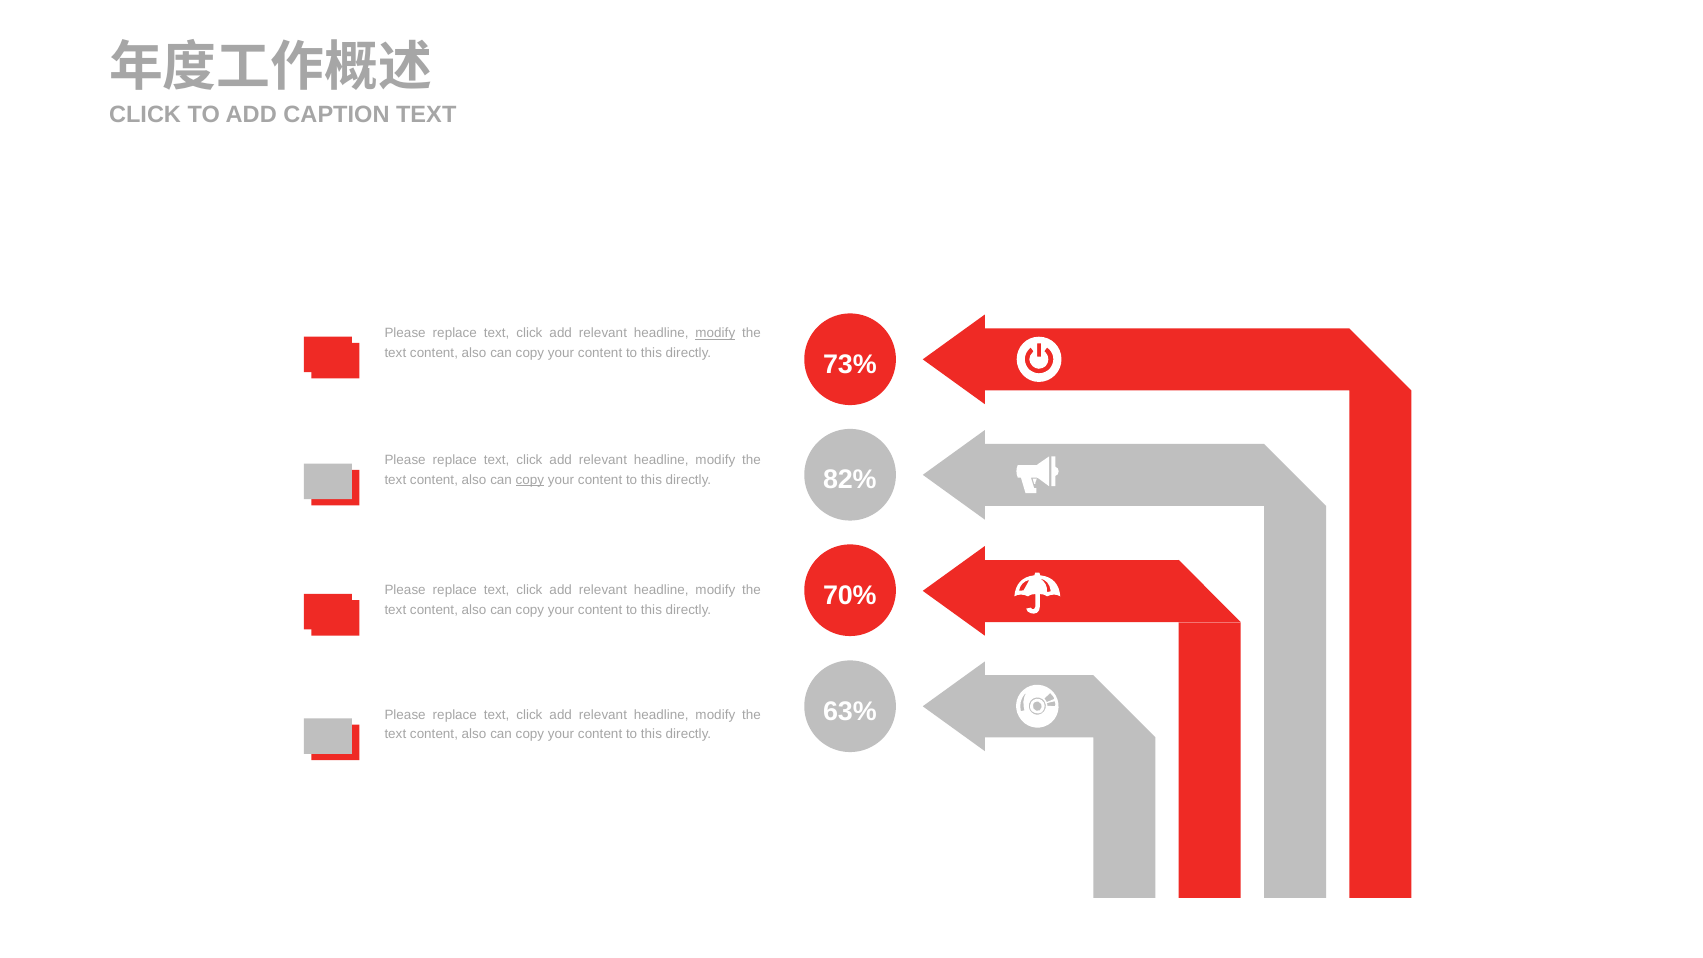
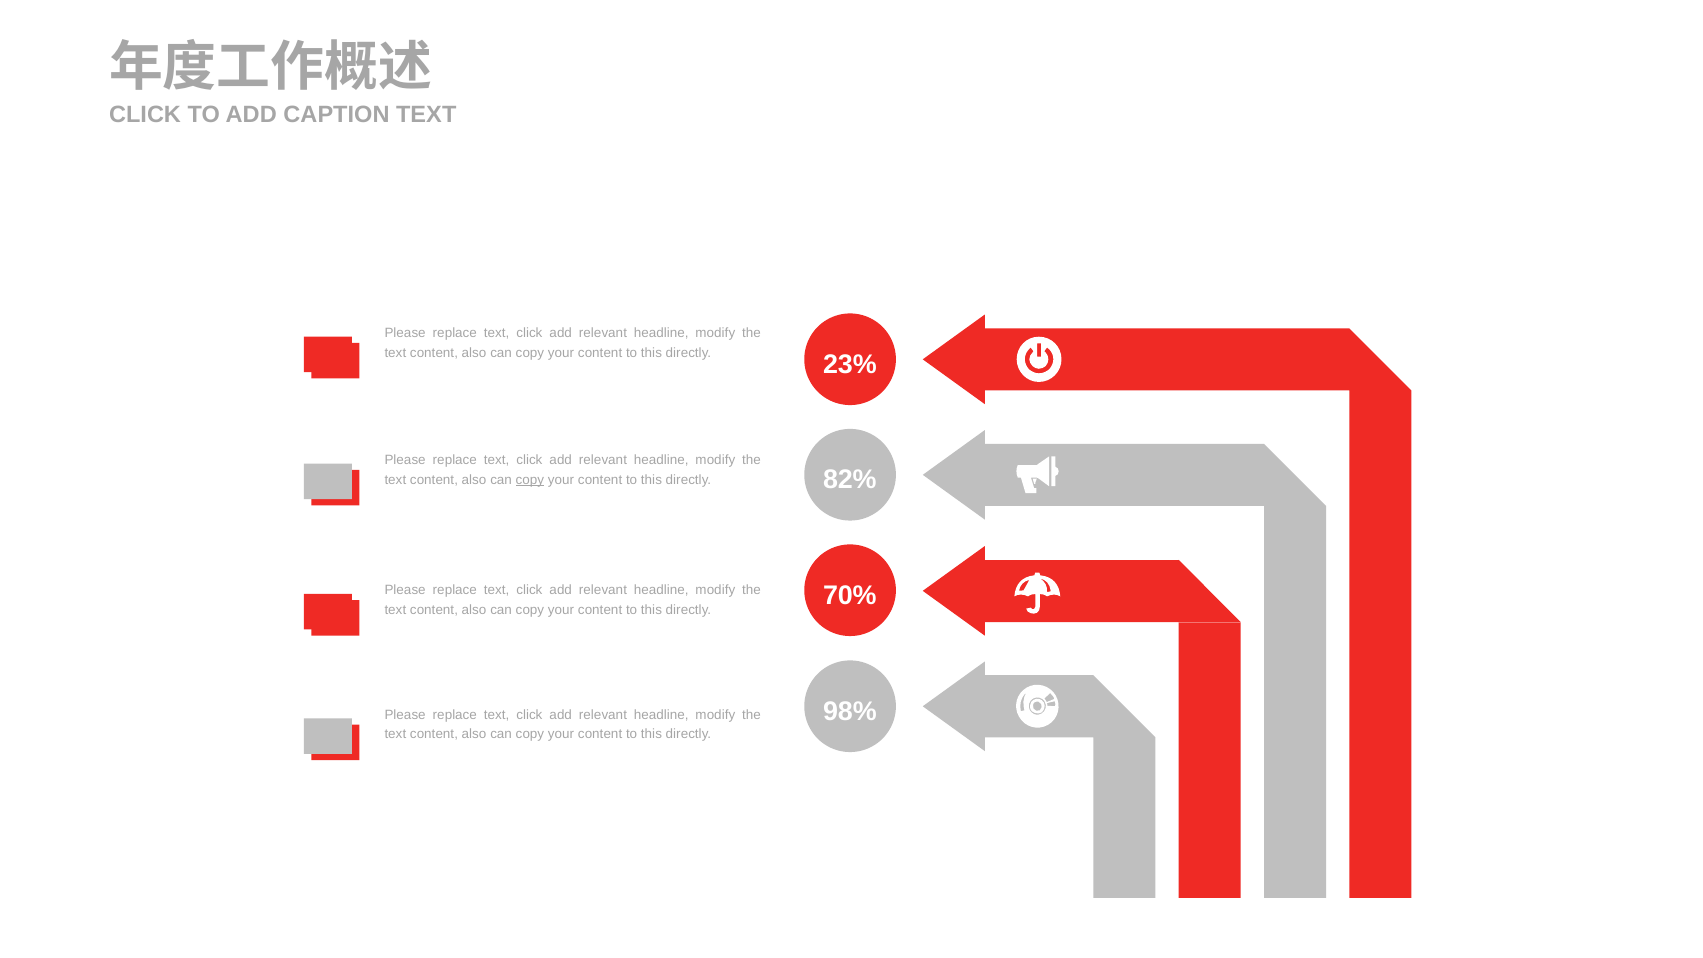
modify at (715, 333) underline: present -> none
73%: 73% -> 23%
63%: 63% -> 98%
